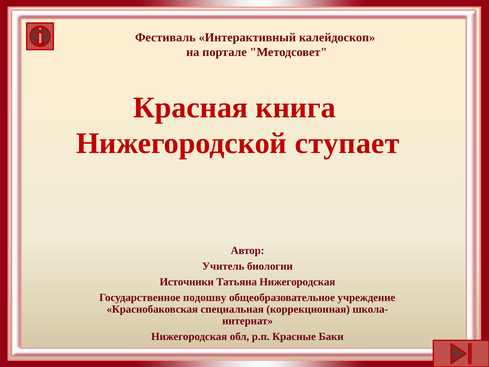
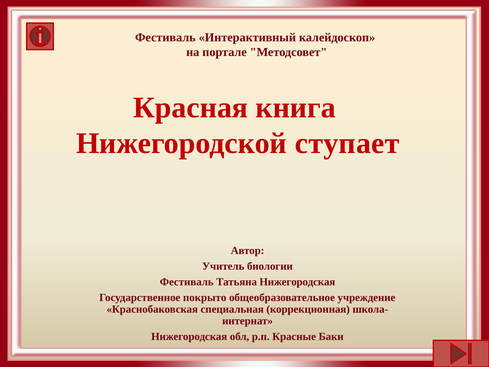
Источники at (187, 282): Источники -> Фестиваль
подошву: подошву -> покрыто
